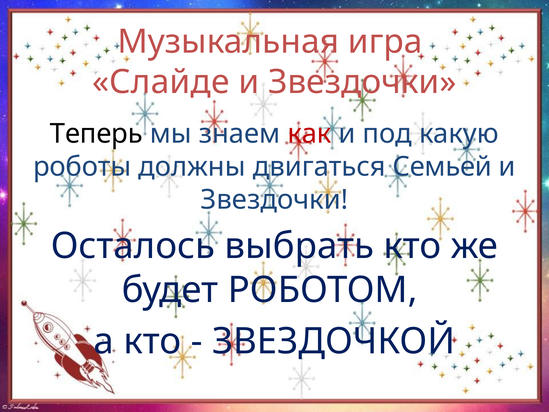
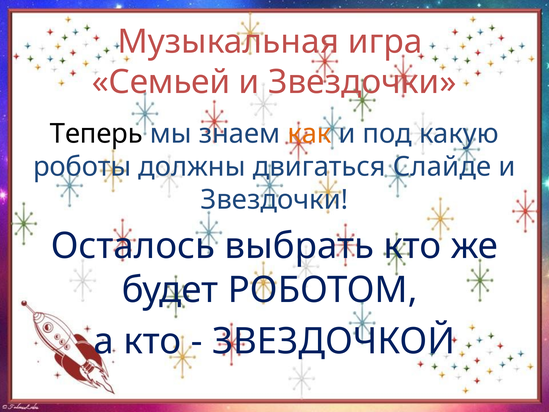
Слайде: Слайде -> Семьей
как colour: red -> orange
Семьей: Семьей -> Слайде
